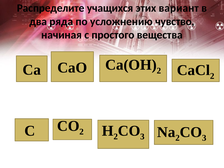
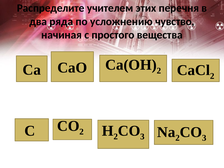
учащихся: учащихся -> учителем
вариант: вариант -> перечня
